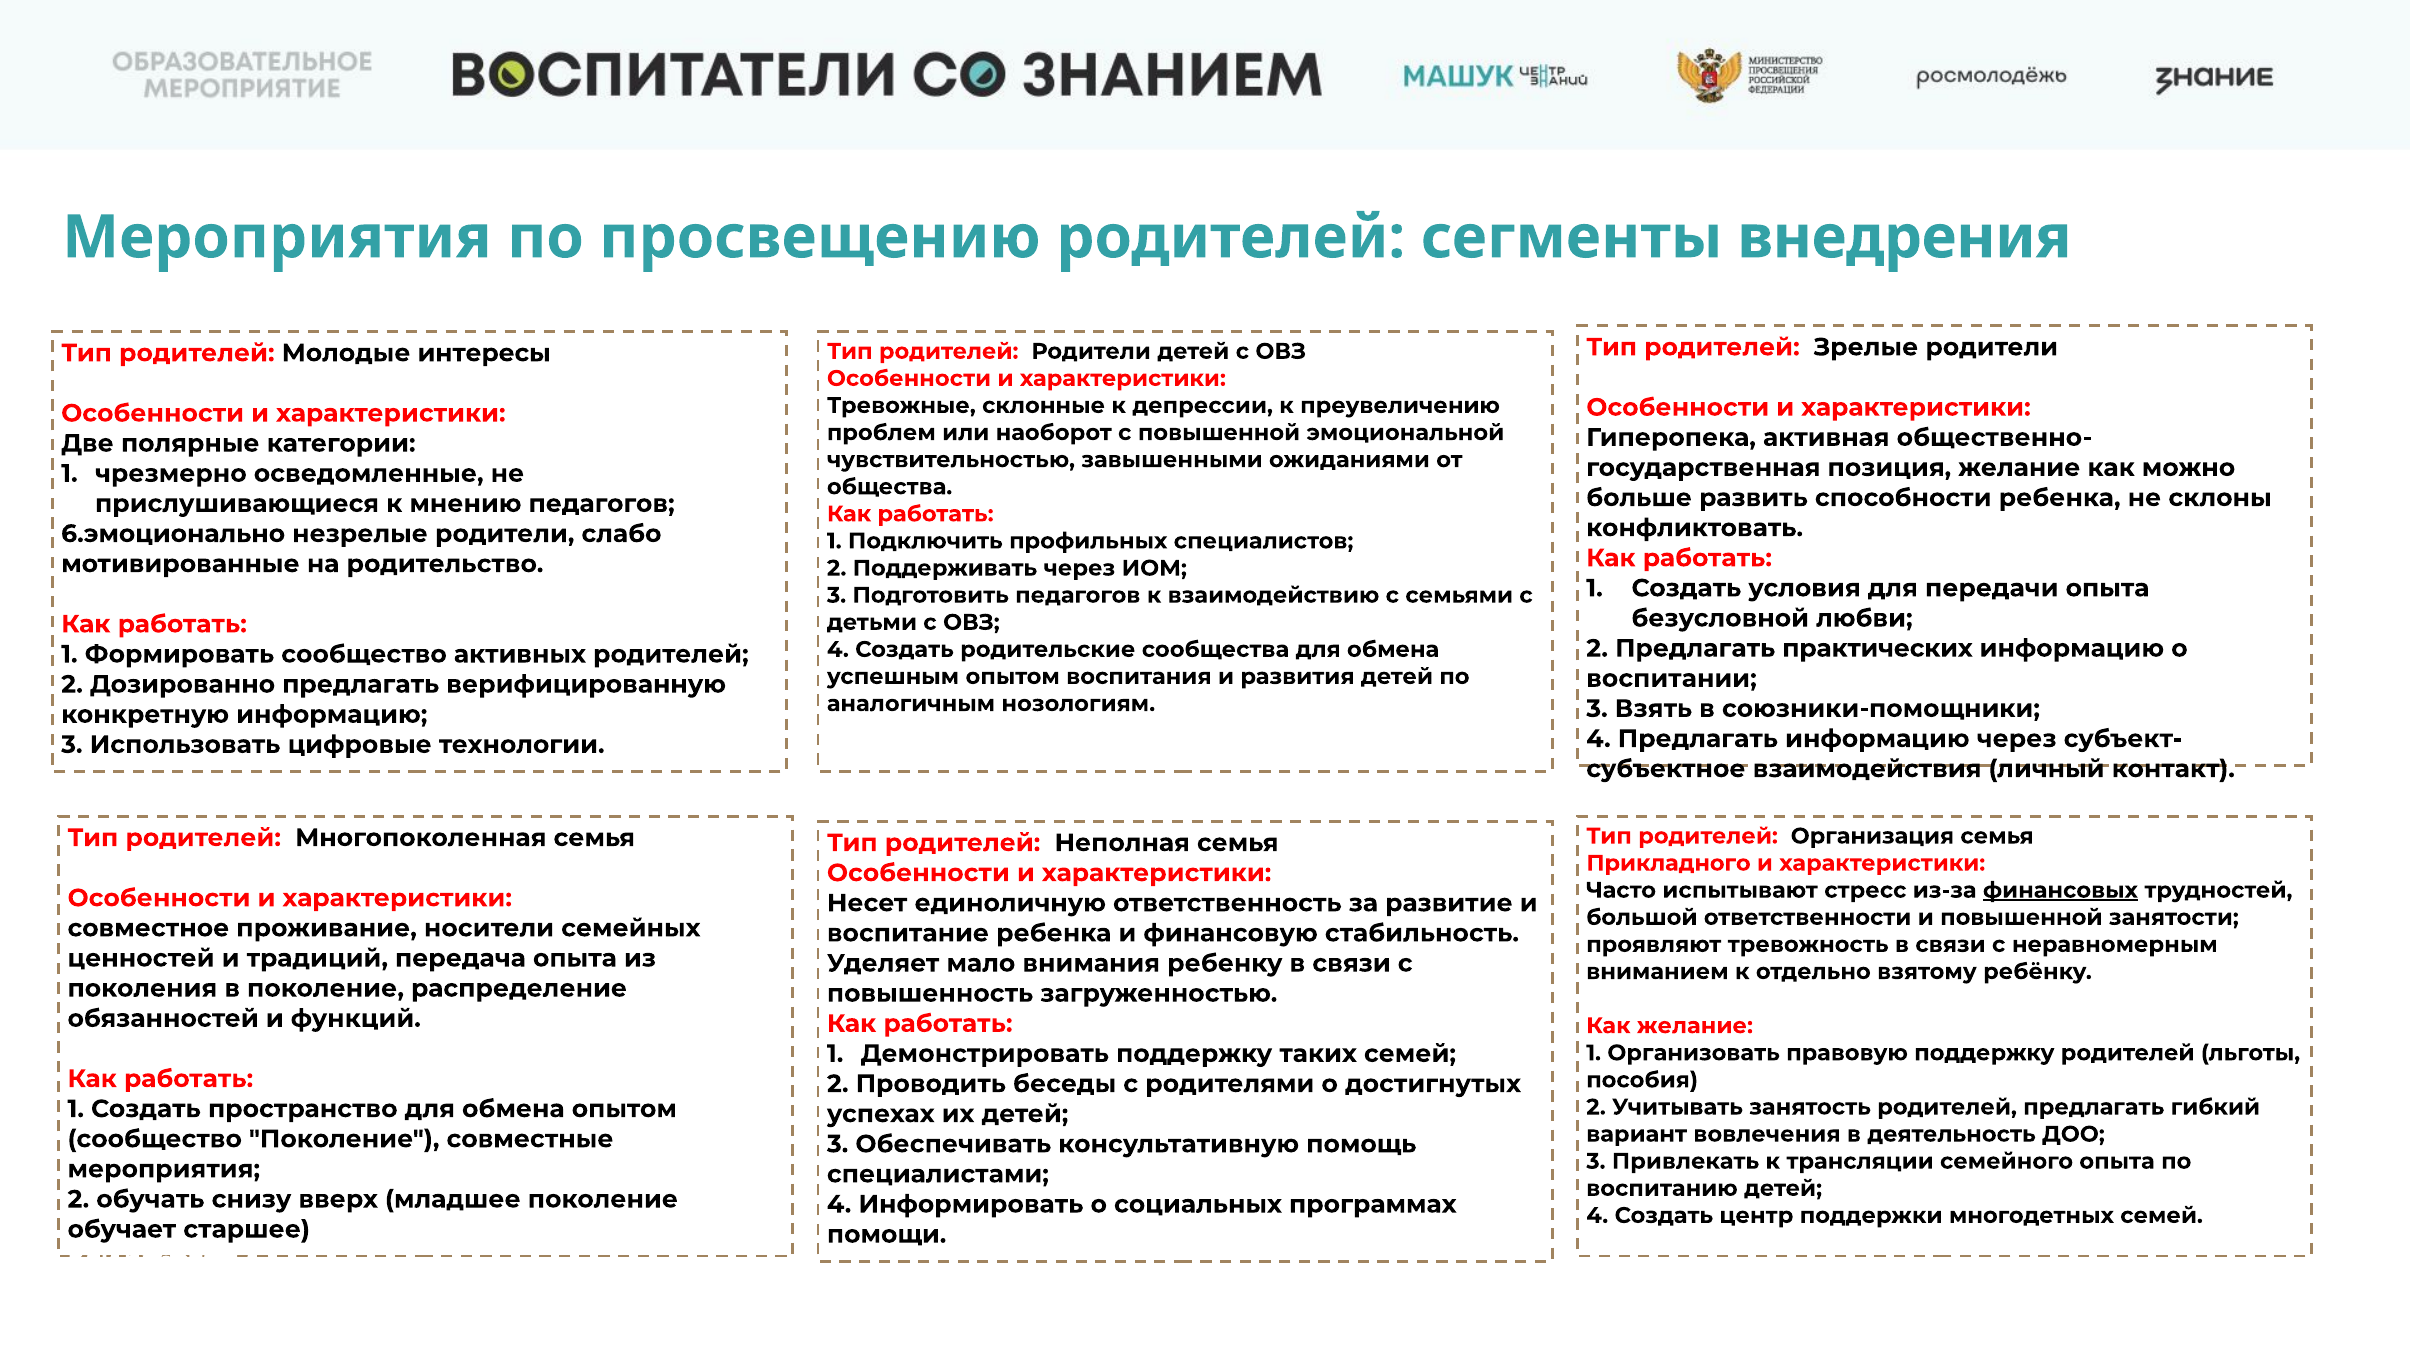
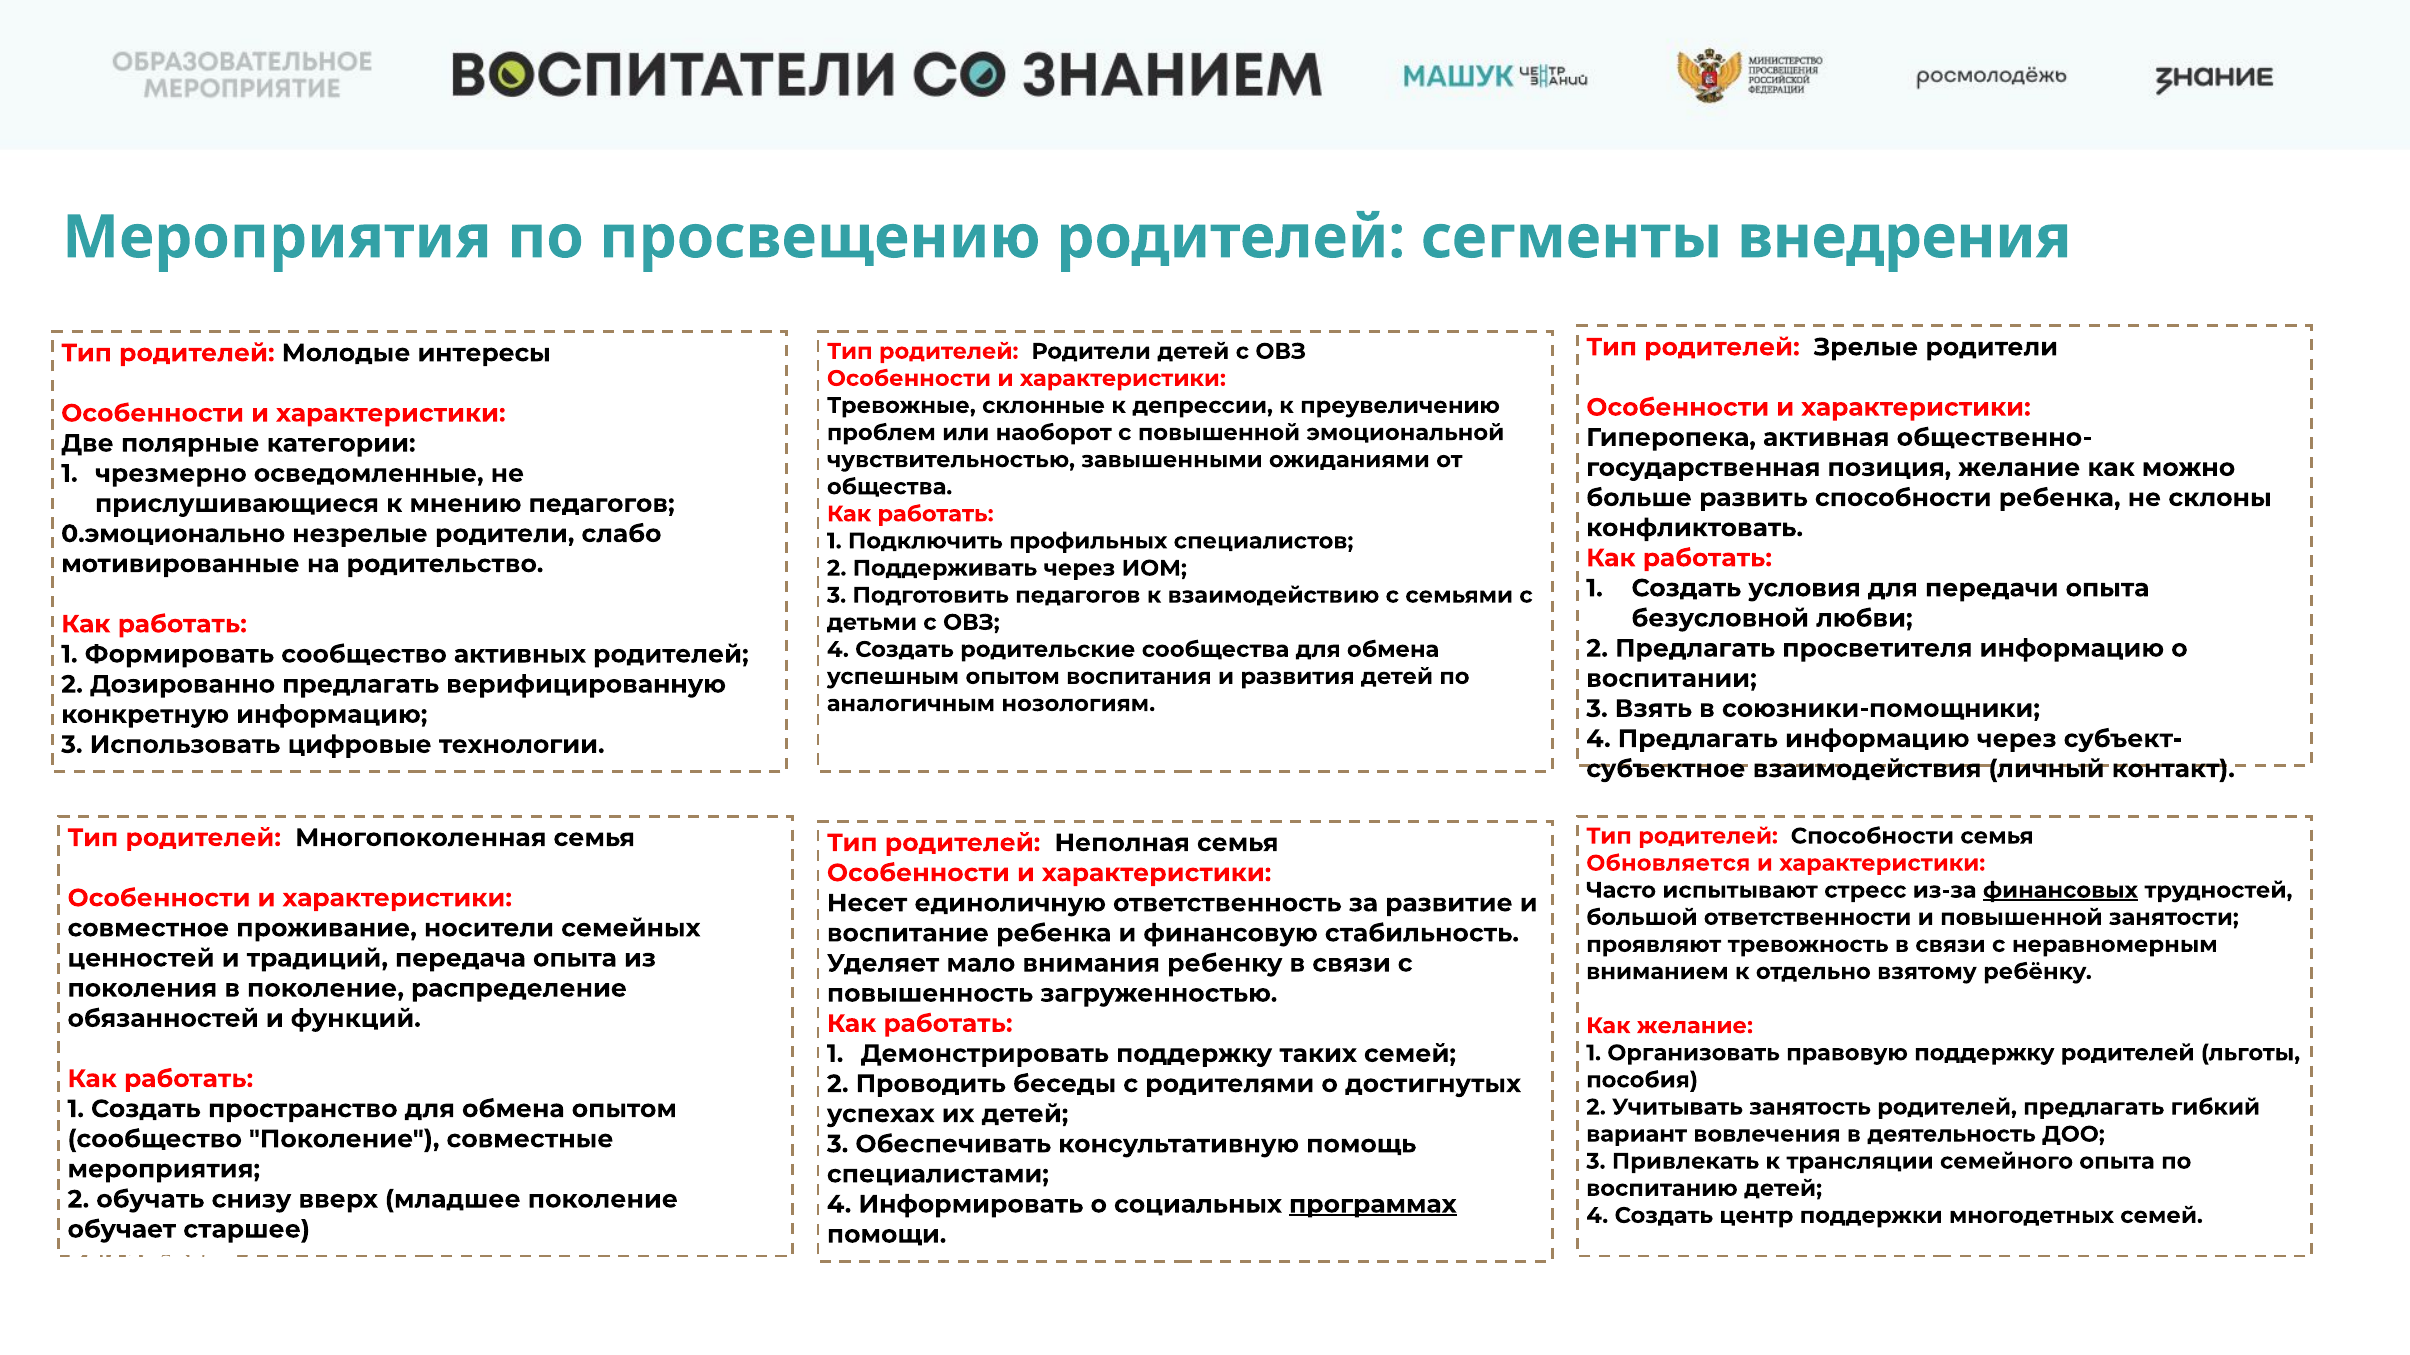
6.эмоционально: 6.эмоционально -> 0.эмоционально
практических: практических -> просветителя
родителей Организация: Организация -> Способности
Прикладного: Прикладного -> Обновляется
программах underline: none -> present
